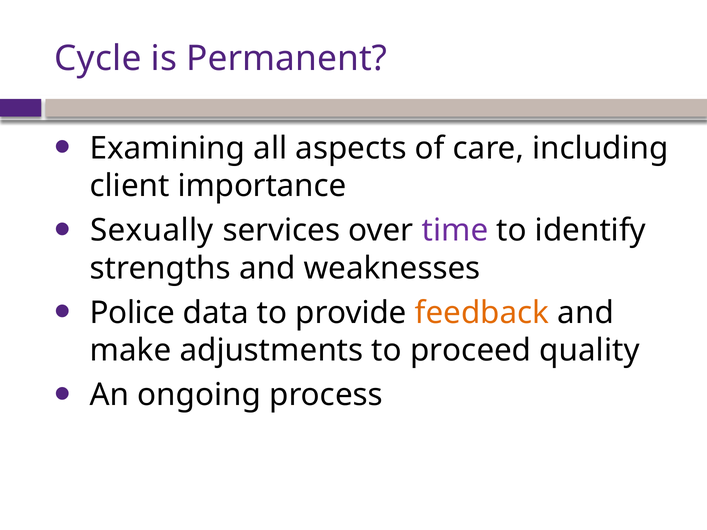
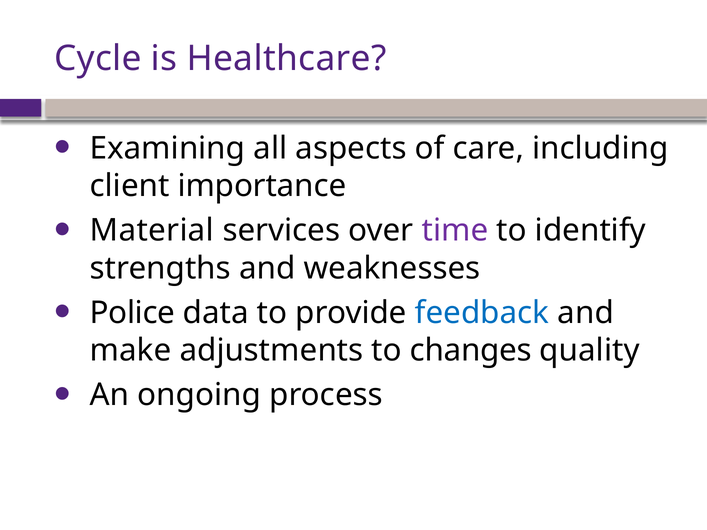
Permanent: Permanent -> Healthcare
Sexually: Sexually -> Material
feedback colour: orange -> blue
proceed: proceed -> changes
